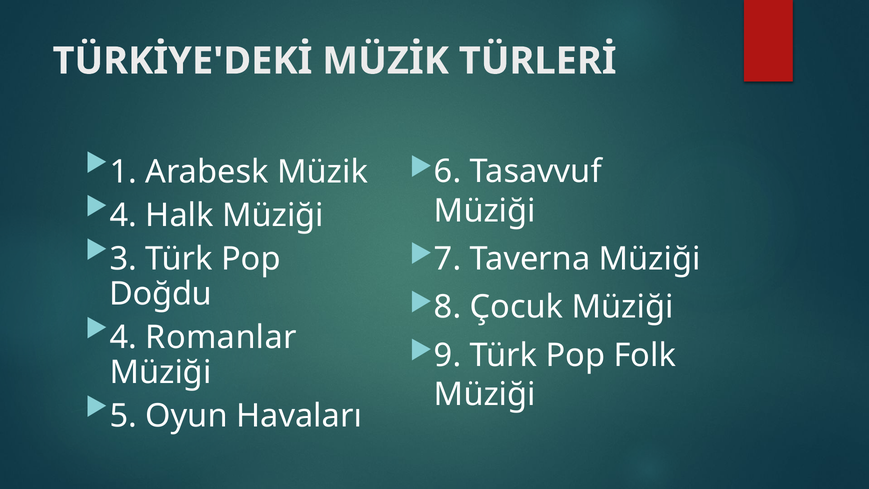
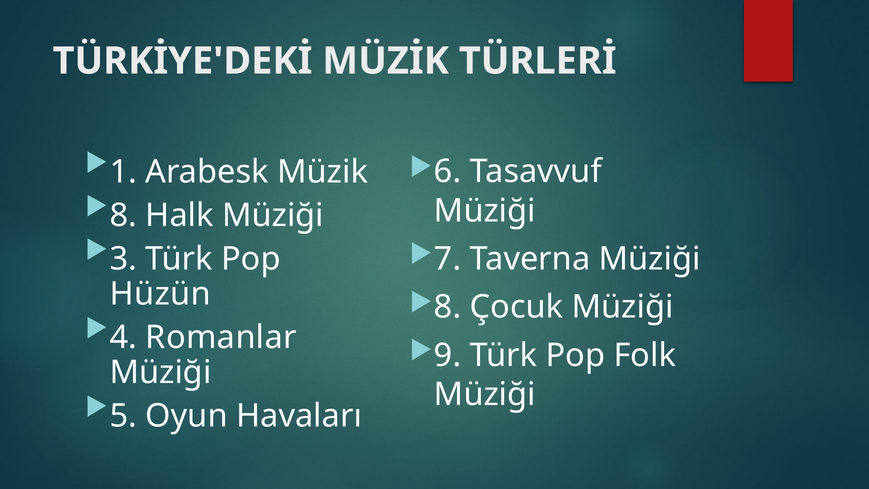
4 at (123, 215): 4 -> 8
Doğdu: Doğdu -> Hüzün
